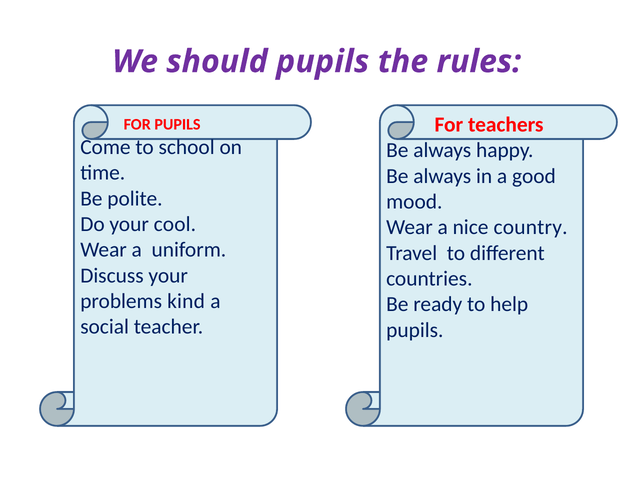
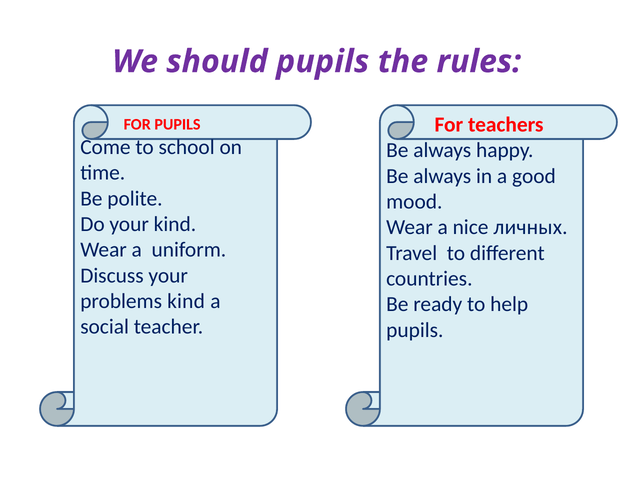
your cool: cool -> kind
country: country -> личных
